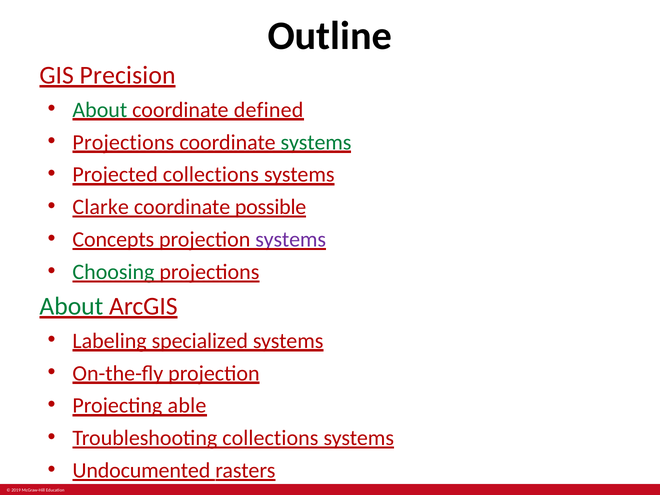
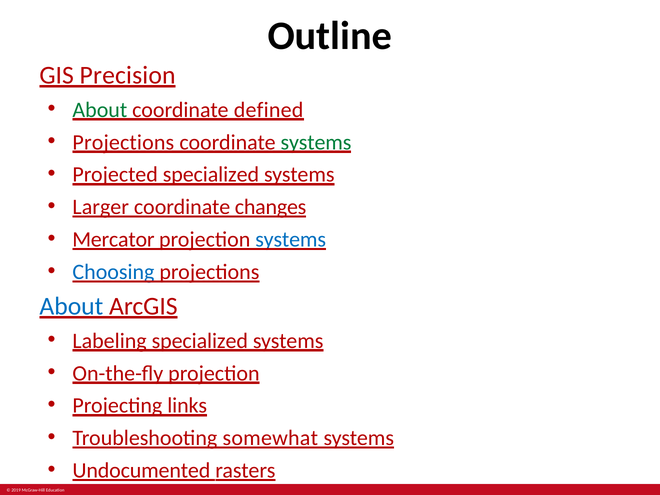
Projected collections: collections -> specialized
Clarke: Clarke -> Larger
possible: possible -> changes
Concepts: Concepts -> Mercator
systems at (291, 240) colour: purple -> blue
Choosing colour: green -> blue
About at (71, 306) colour: green -> blue
able: able -> links
Troubleshooting collections: collections -> somewhat
